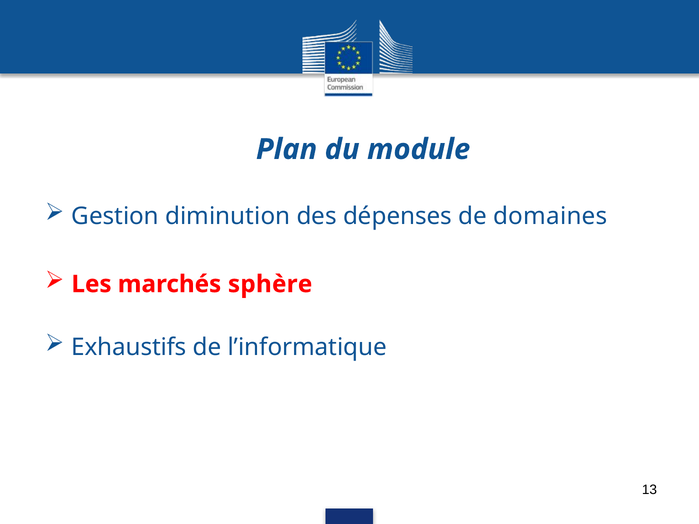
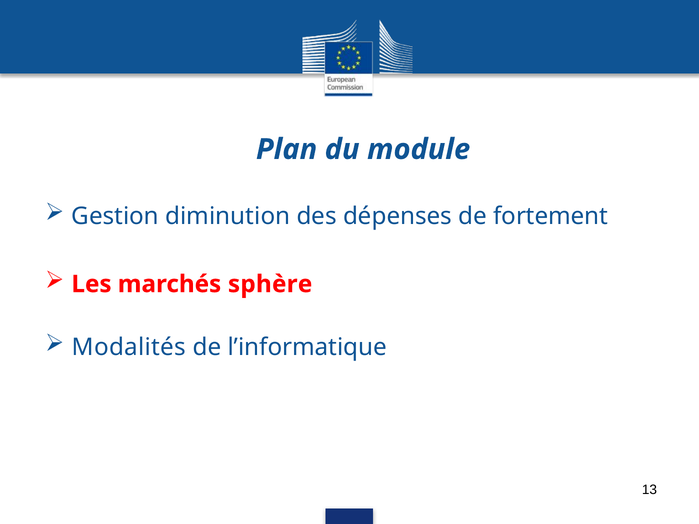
domaines: domaines -> fortement
Exhaustifs: Exhaustifs -> Modalités
